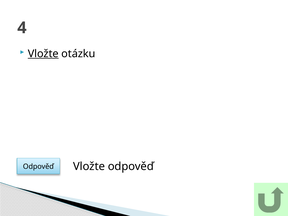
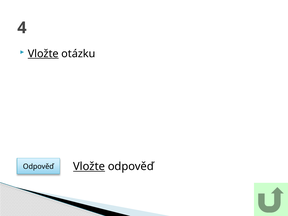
Vložte at (89, 166) underline: none -> present
